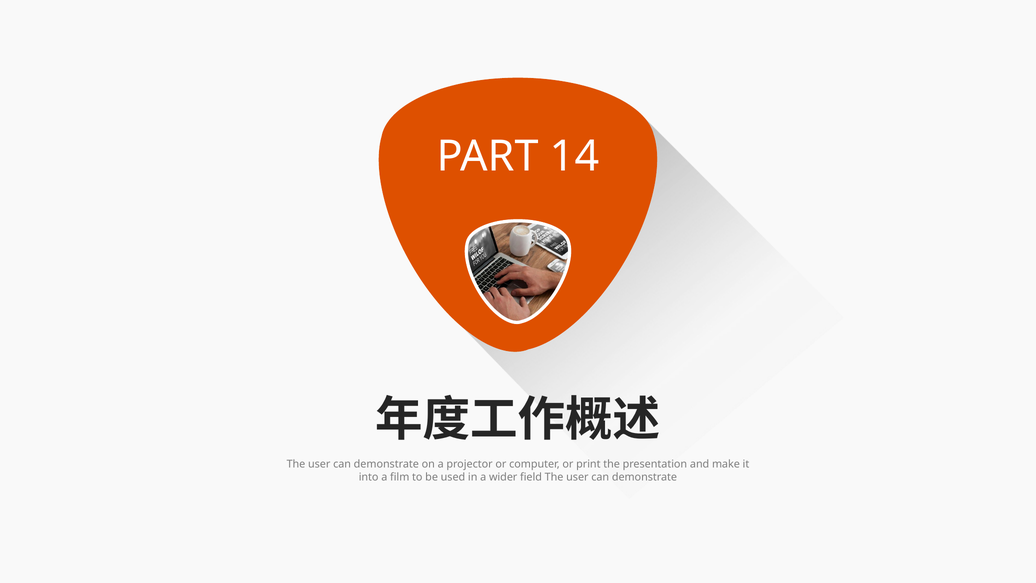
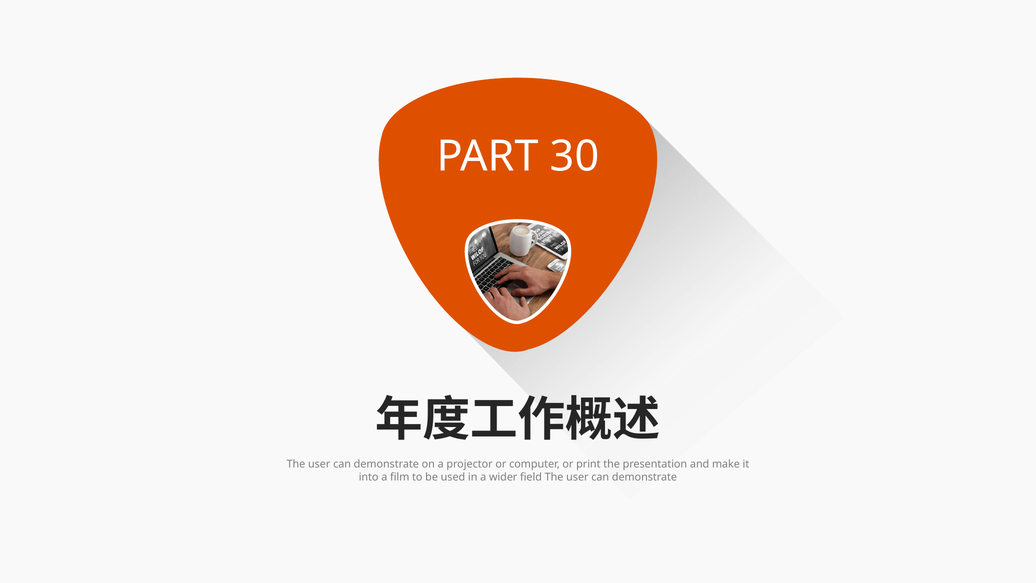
14: 14 -> 30
